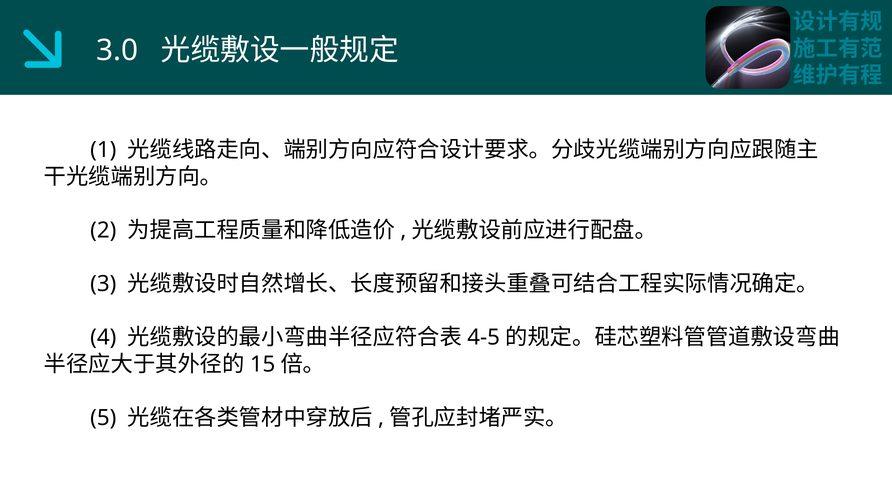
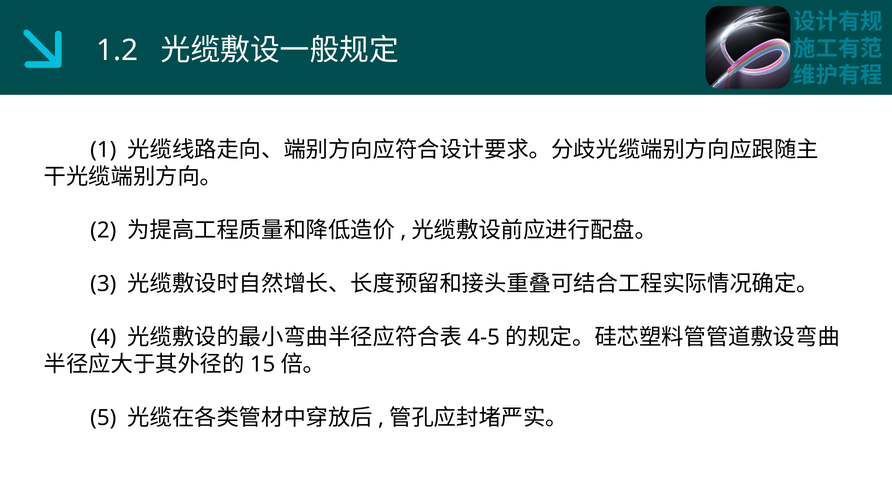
3.0: 3.0 -> 1.2
